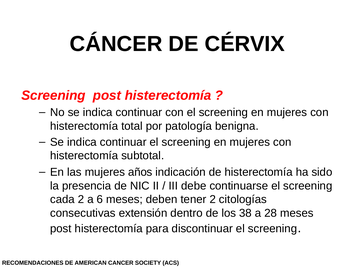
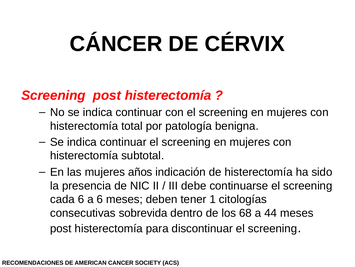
cada 2: 2 -> 6
tener 2: 2 -> 1
extensión: extensión -> sobrevida
38: 38 -> 68
28: 28 -> 44
